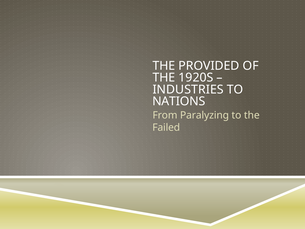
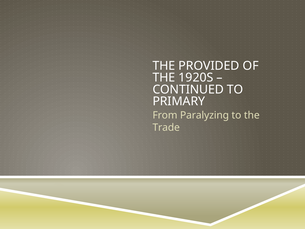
INDUSTRIES: INDUSTRIES -> CONTINUED
NATIONS: NATIONS -> PRIMARY
Failed: Failed -> Trade
